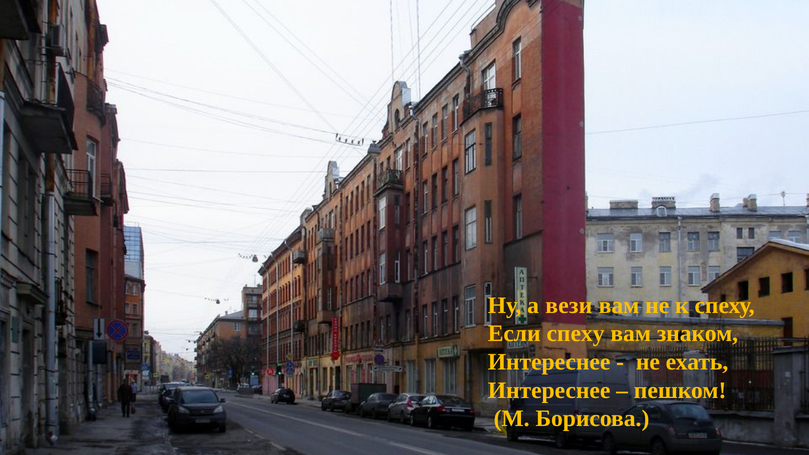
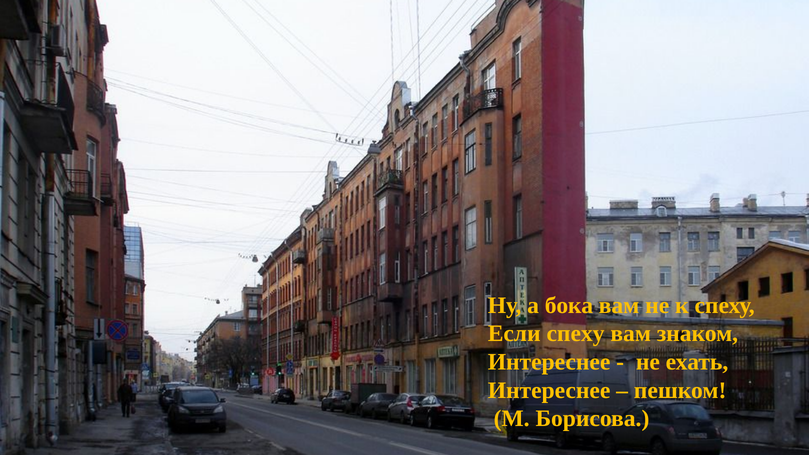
вези: вези -> бока
